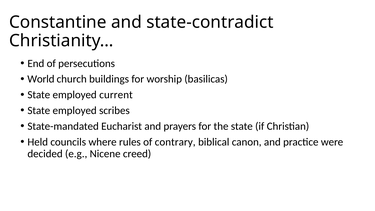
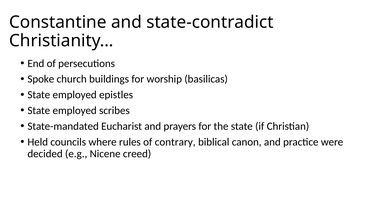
World: World -> Spoke
current: current -> epistles
